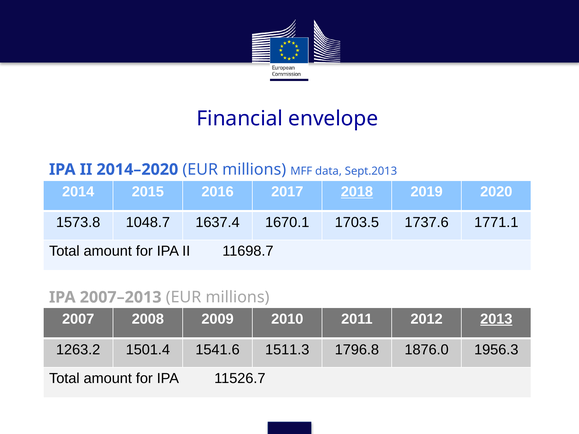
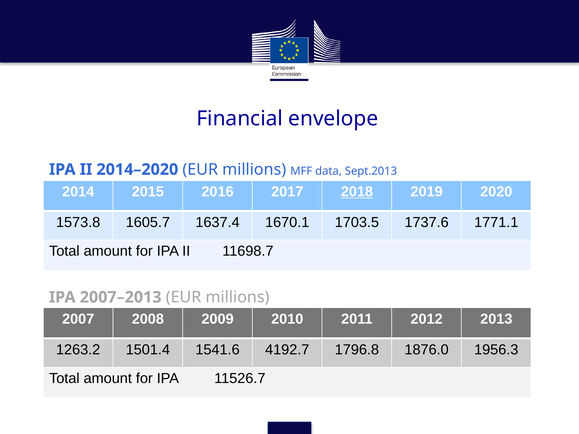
1048.7: 1048.7 -> 1605.7
2013 underline: present -> none
1511.3: 1511.3 -> 4192.7
